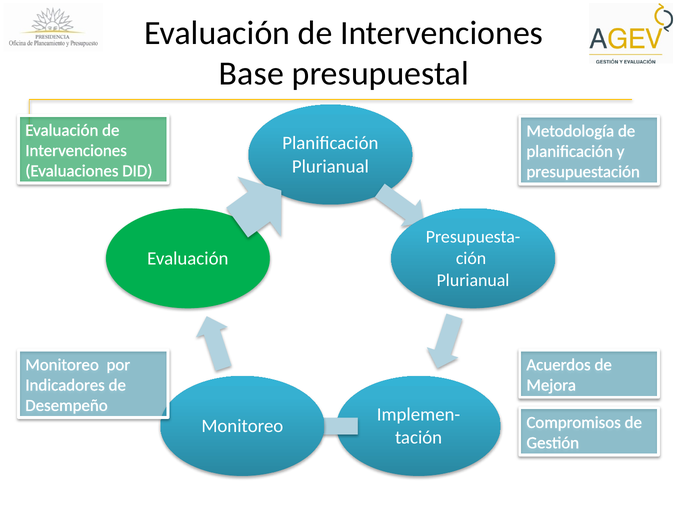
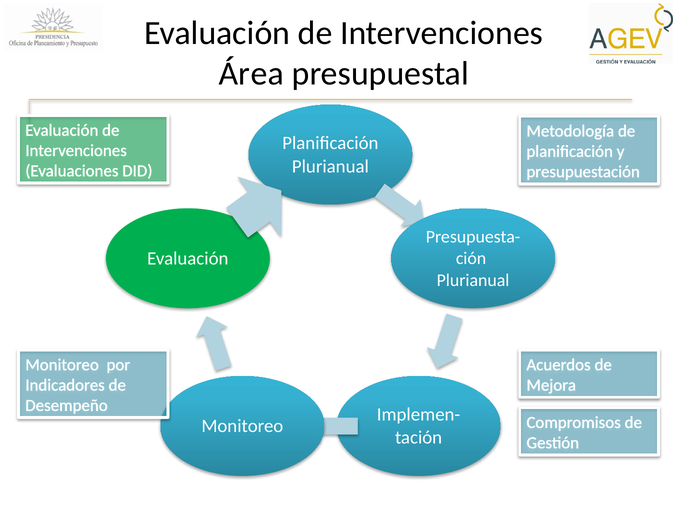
Base: Base -> Área
